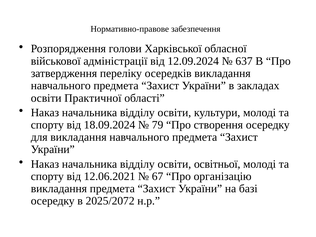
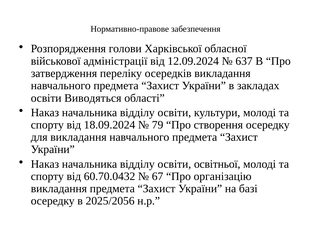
Практичної: Практичної -> Виводяться
12.06.2021: 12.06.2021 -> 60.70.0432
2025/2072: 2025/2072 -> 2025/2056
